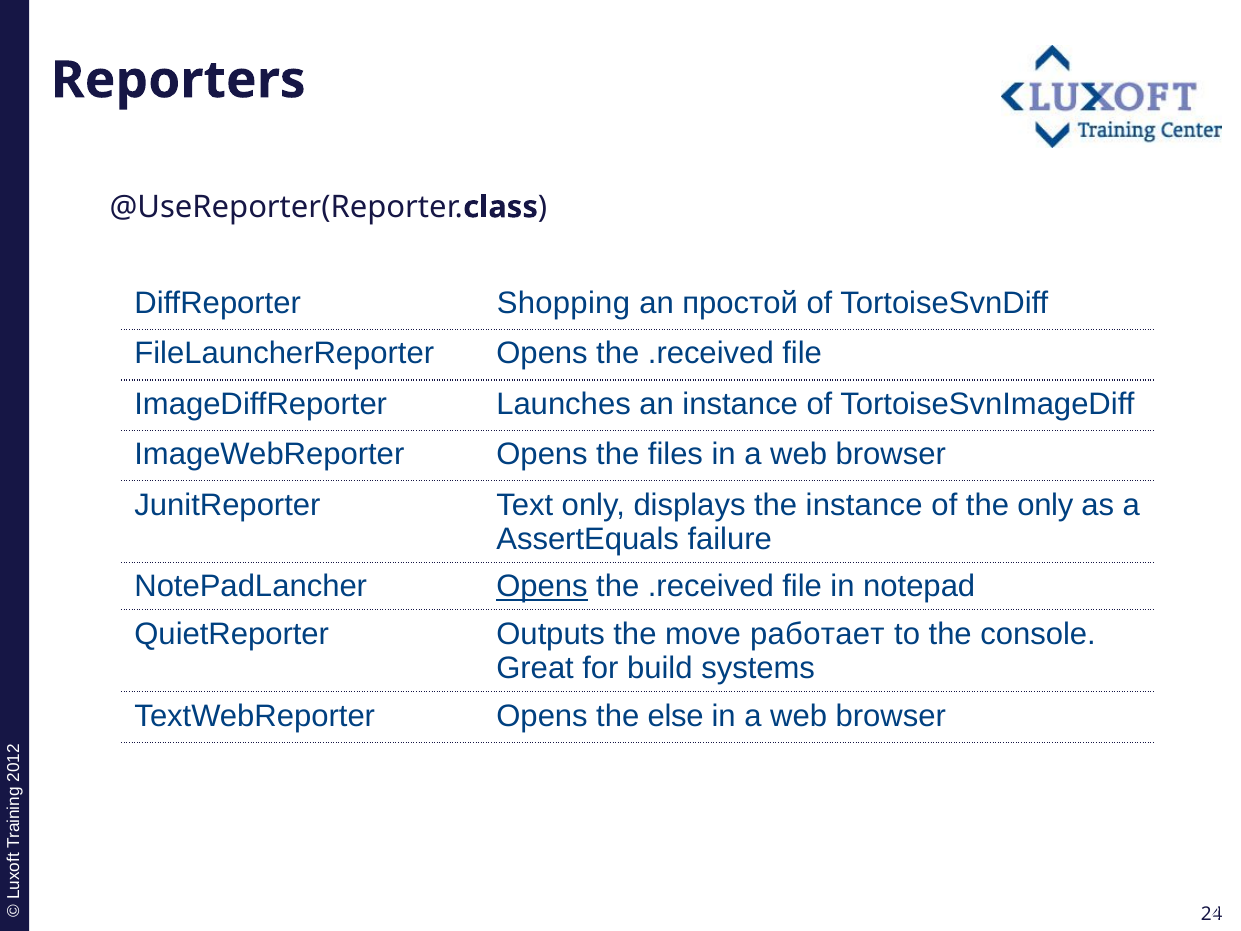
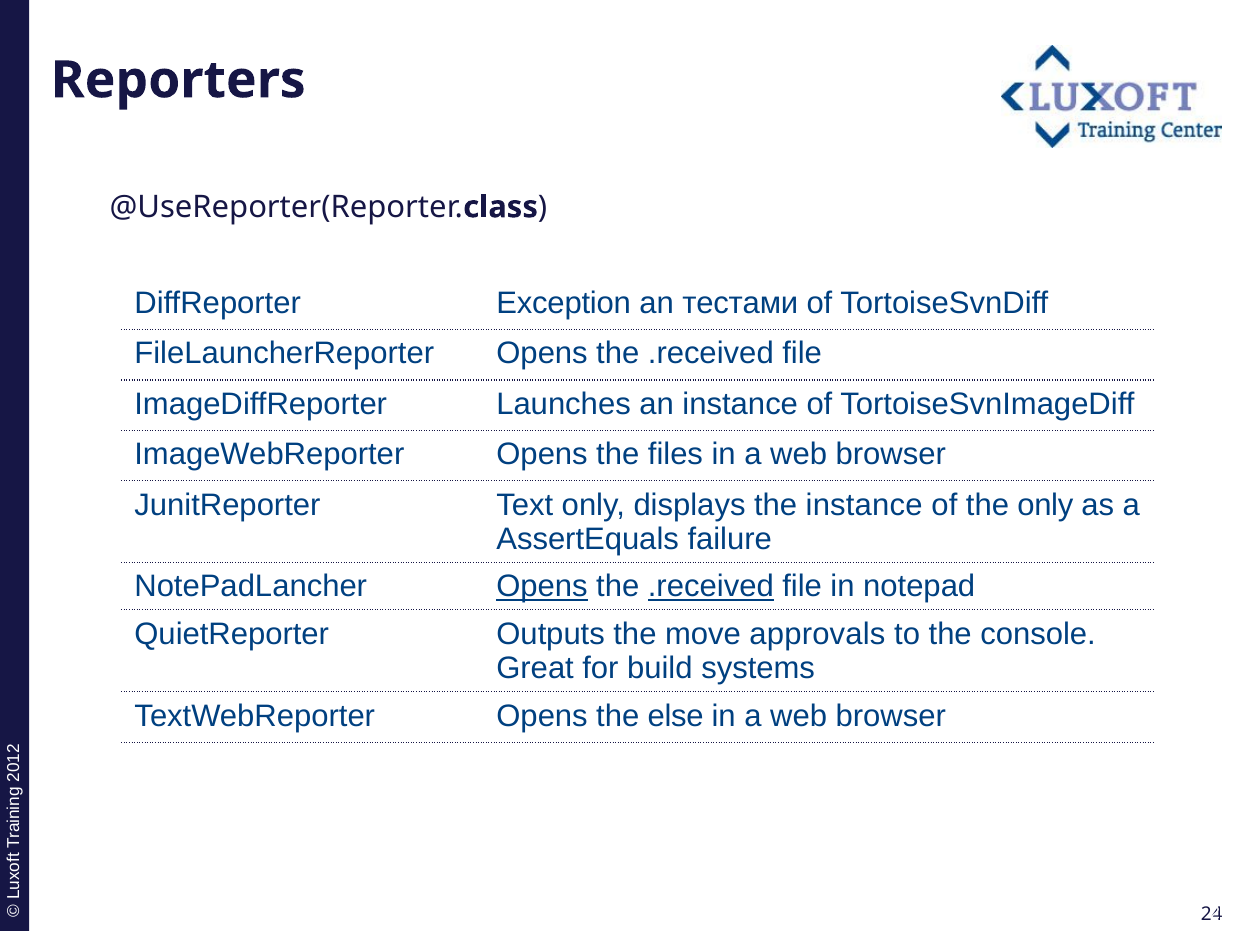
Shopping: Shopping -> Exception
простой: простой -> тестами
.received at (711, 587) underline: none -> present
работает: работает -> approvals
